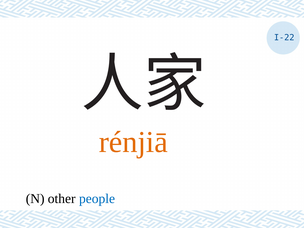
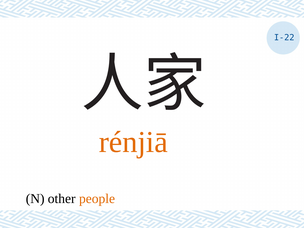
people colour: blue -> orange
